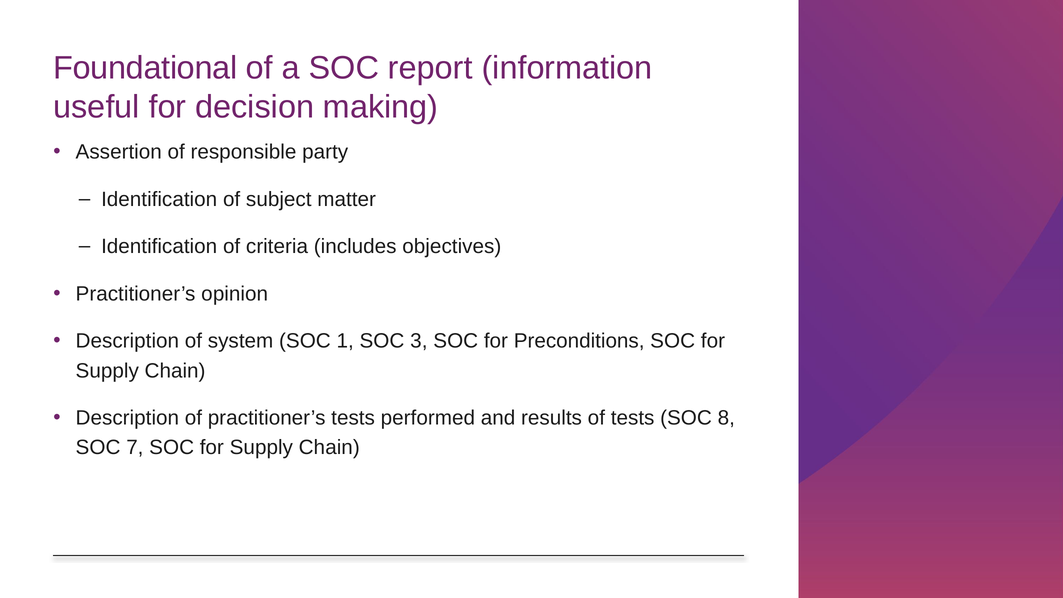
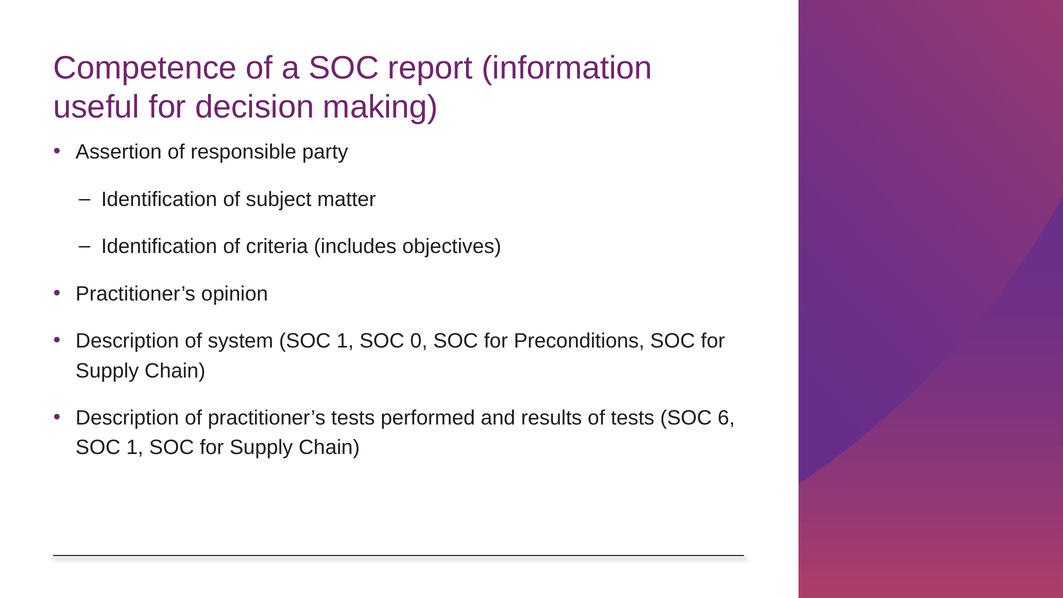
Foundational: Foundational -> Competence
3: 3 -> 0
8: 8 -> 6
7 at (135, 447): 7 -> 1
